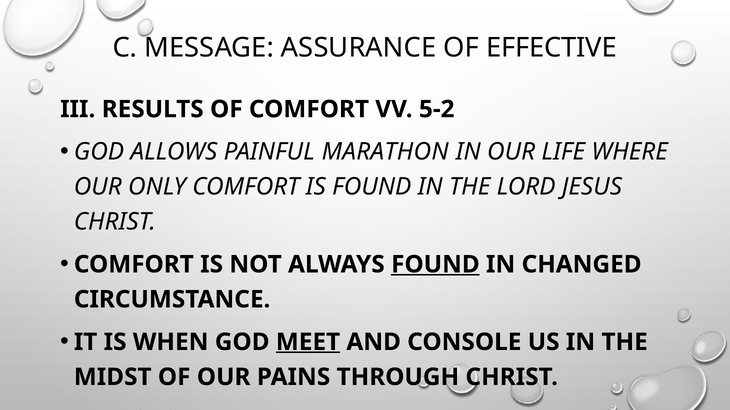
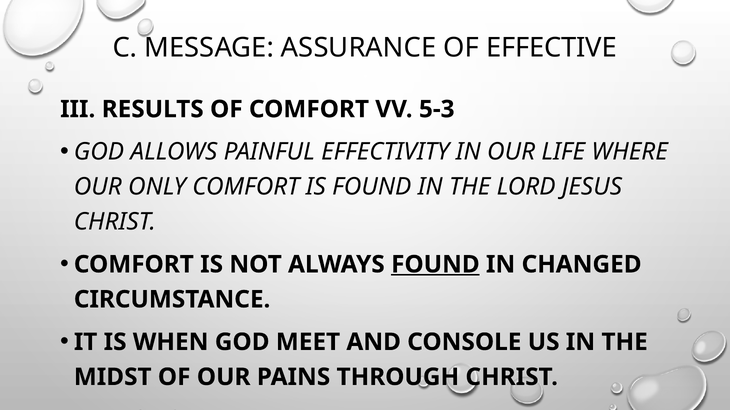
5-2: 5-2 -> 5-3
MARATHON: MARATHON -> EFFECTIVITY
MEET underline: present -> none
